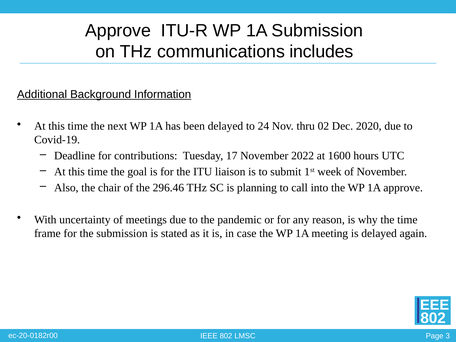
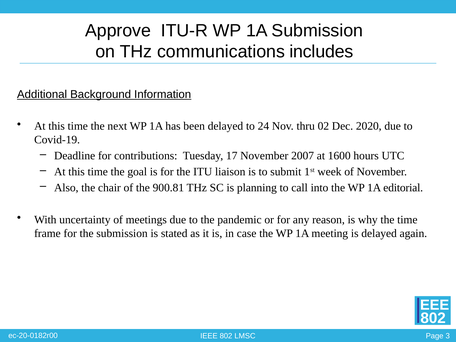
2022: 2022 -> 2007
296.46: 296.46 -> 900.81
1A approve: approve -> editorial
